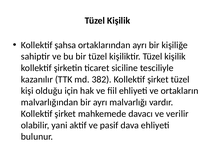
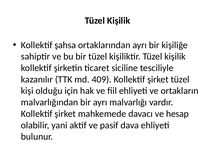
382: 382 -> 409
verilir: verilir -> hesap
